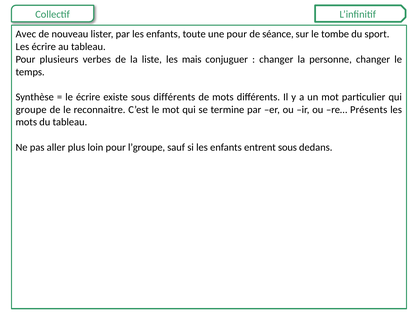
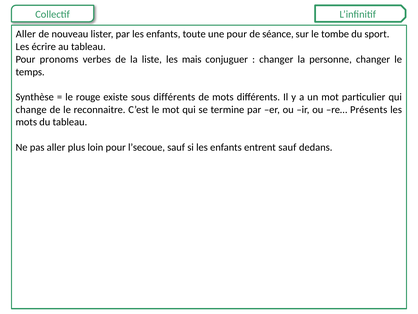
Avec at (26, 34): Avec -> Aller
plusieurs: plusieurs -> pronoms
le écrire: écrire -> rouge
groupe: groupe -> change
l’groupe: l’groupe -> l’secoue
entrent sous: sous -> sauf
